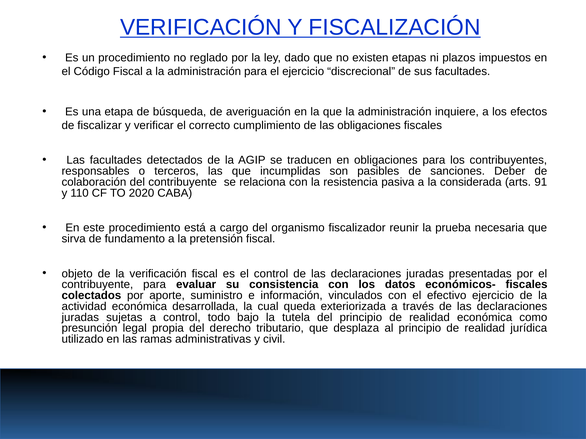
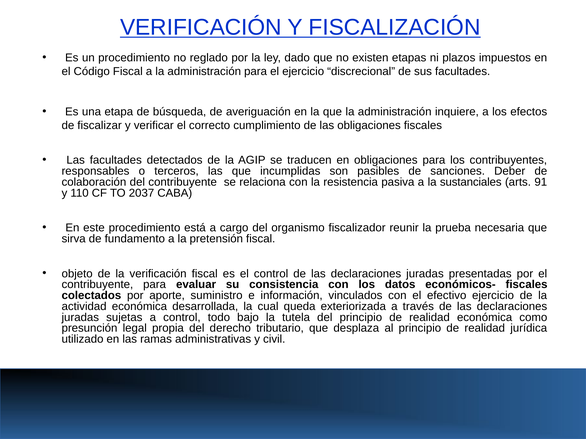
considerada: considerada -> sustanciales
2020: 2020 -> 2037
